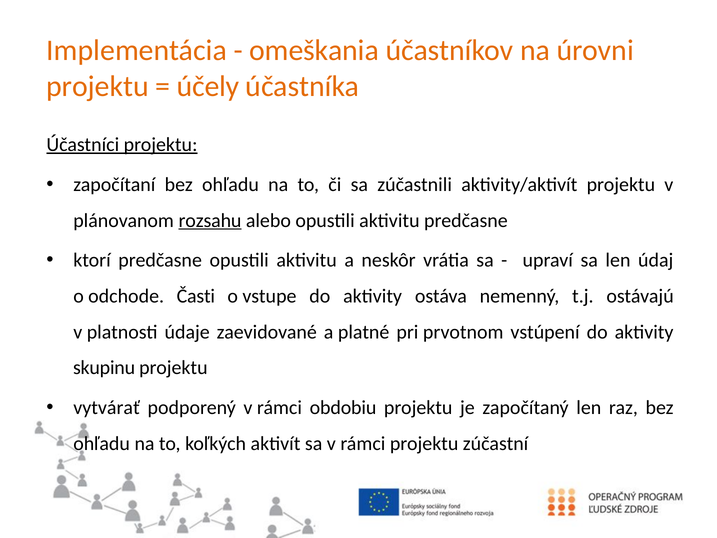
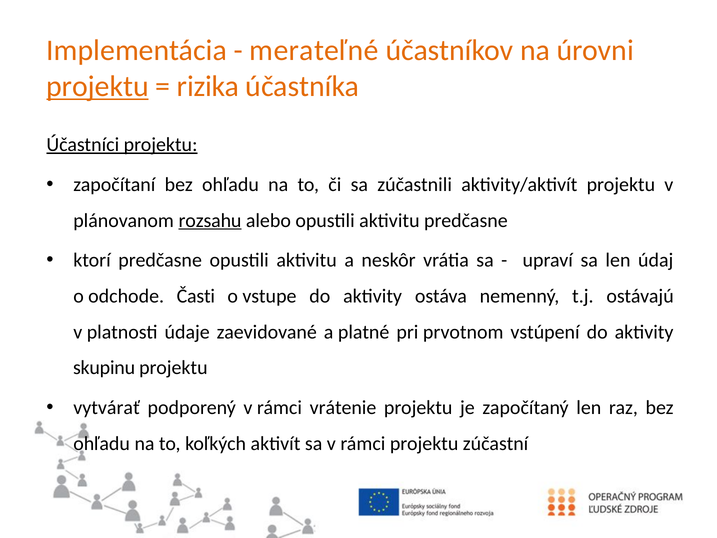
omeškania: omeškania -> merateľné
projektu at (98, 86) underline: none -> present
účely: účely -> rizika
obdobiu: obdobiu -> vrátenie
